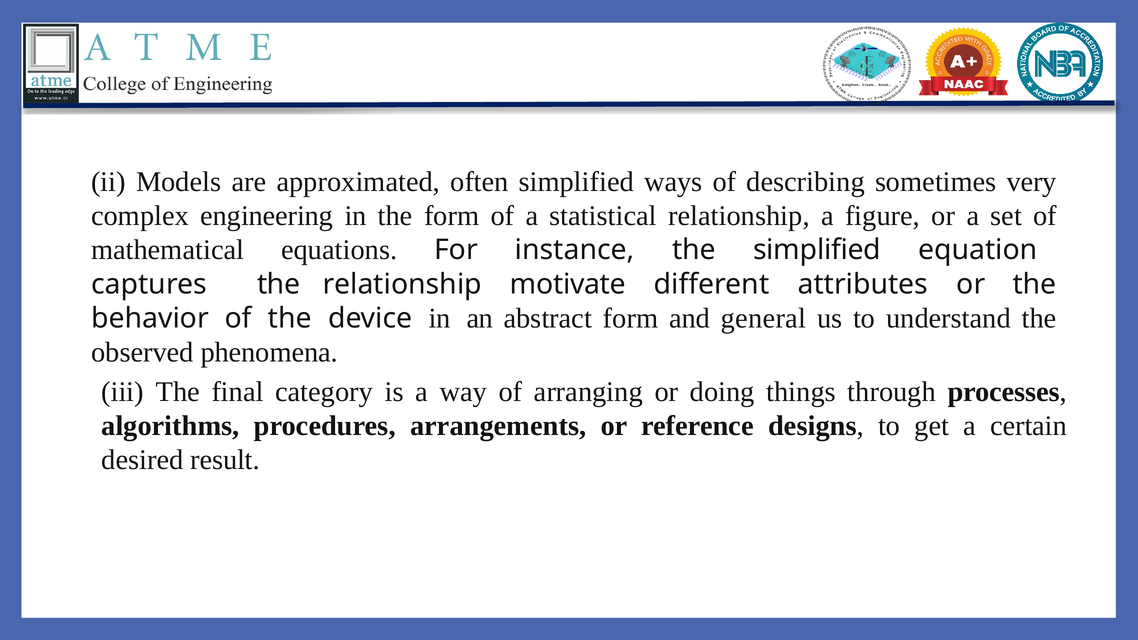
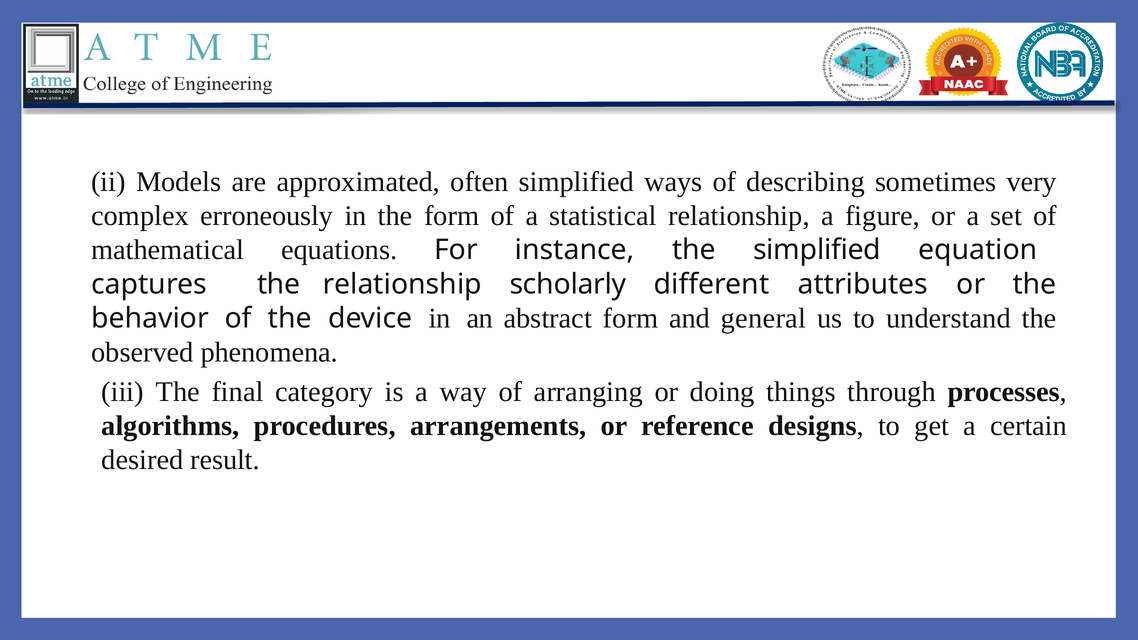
engineering: engineering -> erroneously
motivate: motivate -> scholarly
